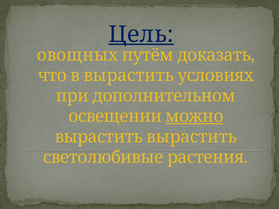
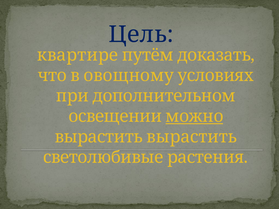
Цель underline: present -> none
овощных: овощных -> квартире
в вырастить: вырастить -> овощному
